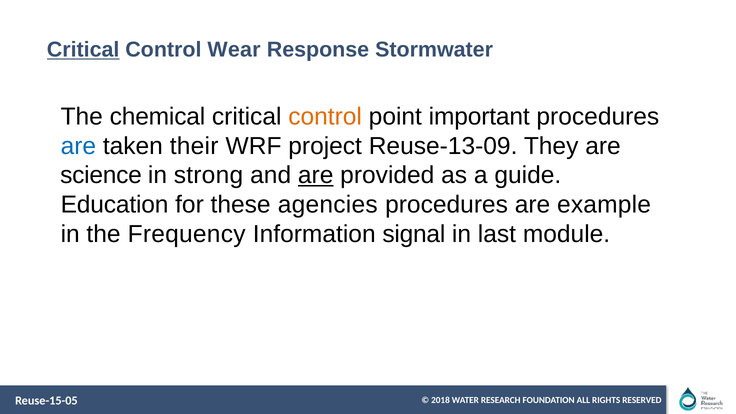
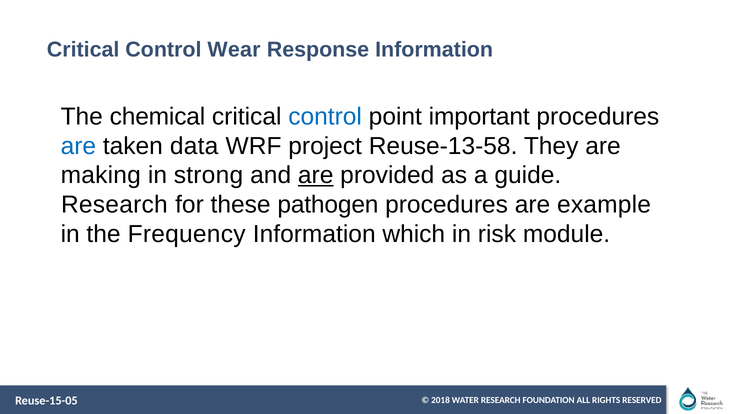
Critical at (83, 50) underline: present -> none
Response Stormwater: Stormwater -> Information
control at (325, 116) colour: orange -> blue
their: their -> data
Reuse-13-09: Reuse-13-09 -> Reuse-13-58
science: science -> making
Education at (115, 205): Education -> Research
agencies: agencies -> pathogen
signal: signal -> which
last: last -> risk
